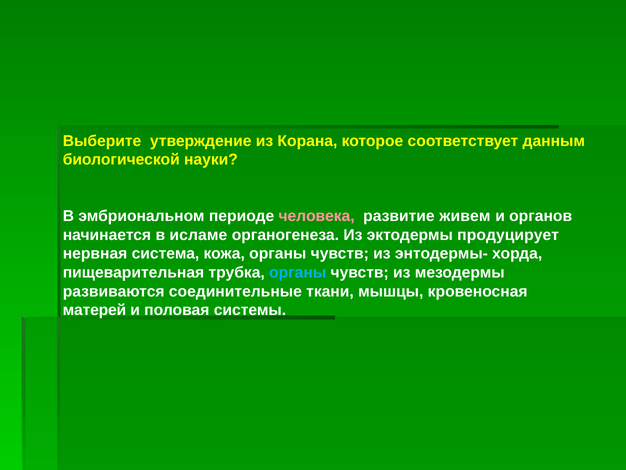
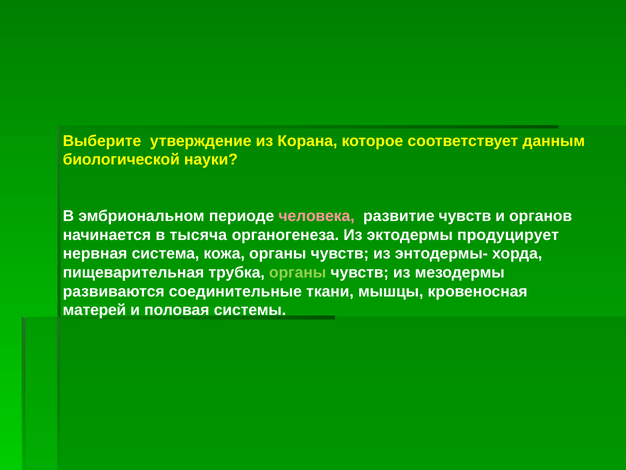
развитие живем: живем -> чувств
исламе: исламе -> тысяча
органы at (298, 272) colour: light blue -> light green
